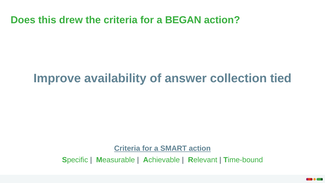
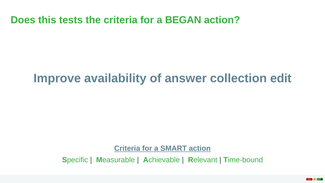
drew: drew -> tests
tied: tied -> edit
